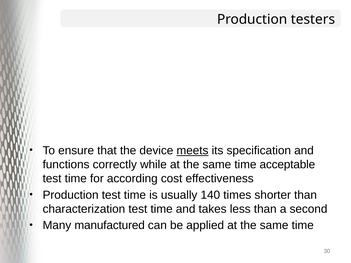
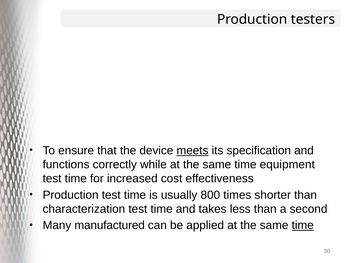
acceptable: acceptable -> equipment
according: according -> increased
140: 140 -> 800
time at (303, 226) underline: none -> present
